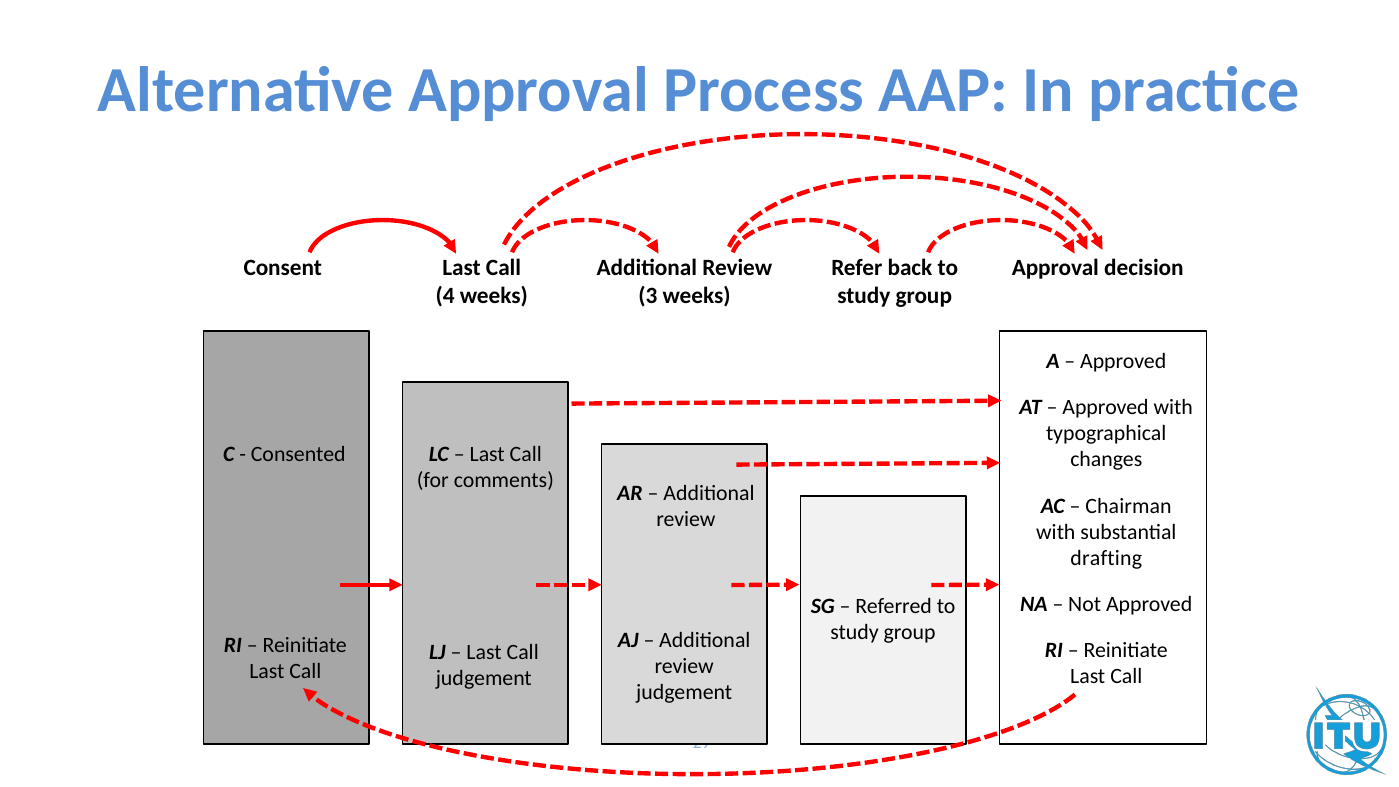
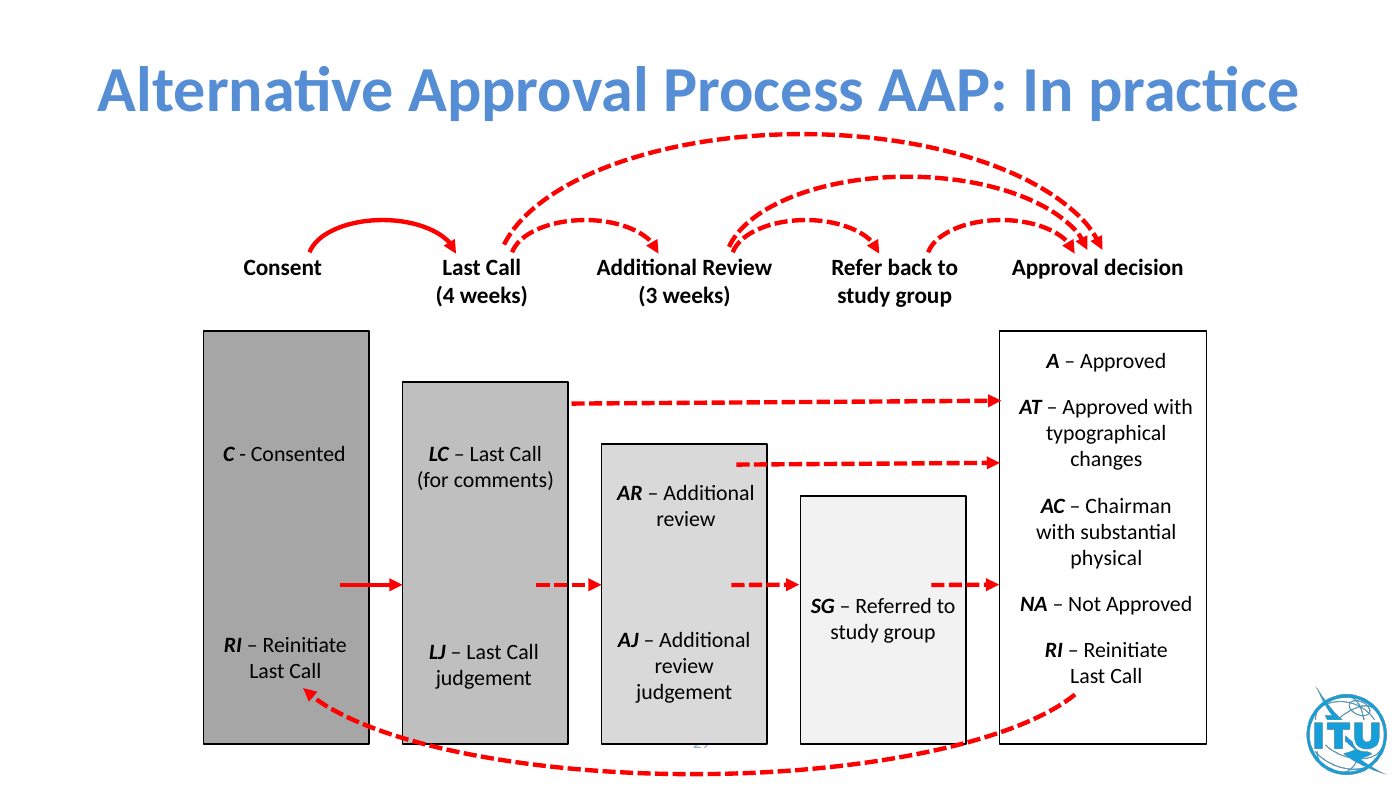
drafting: drafting -> physical
